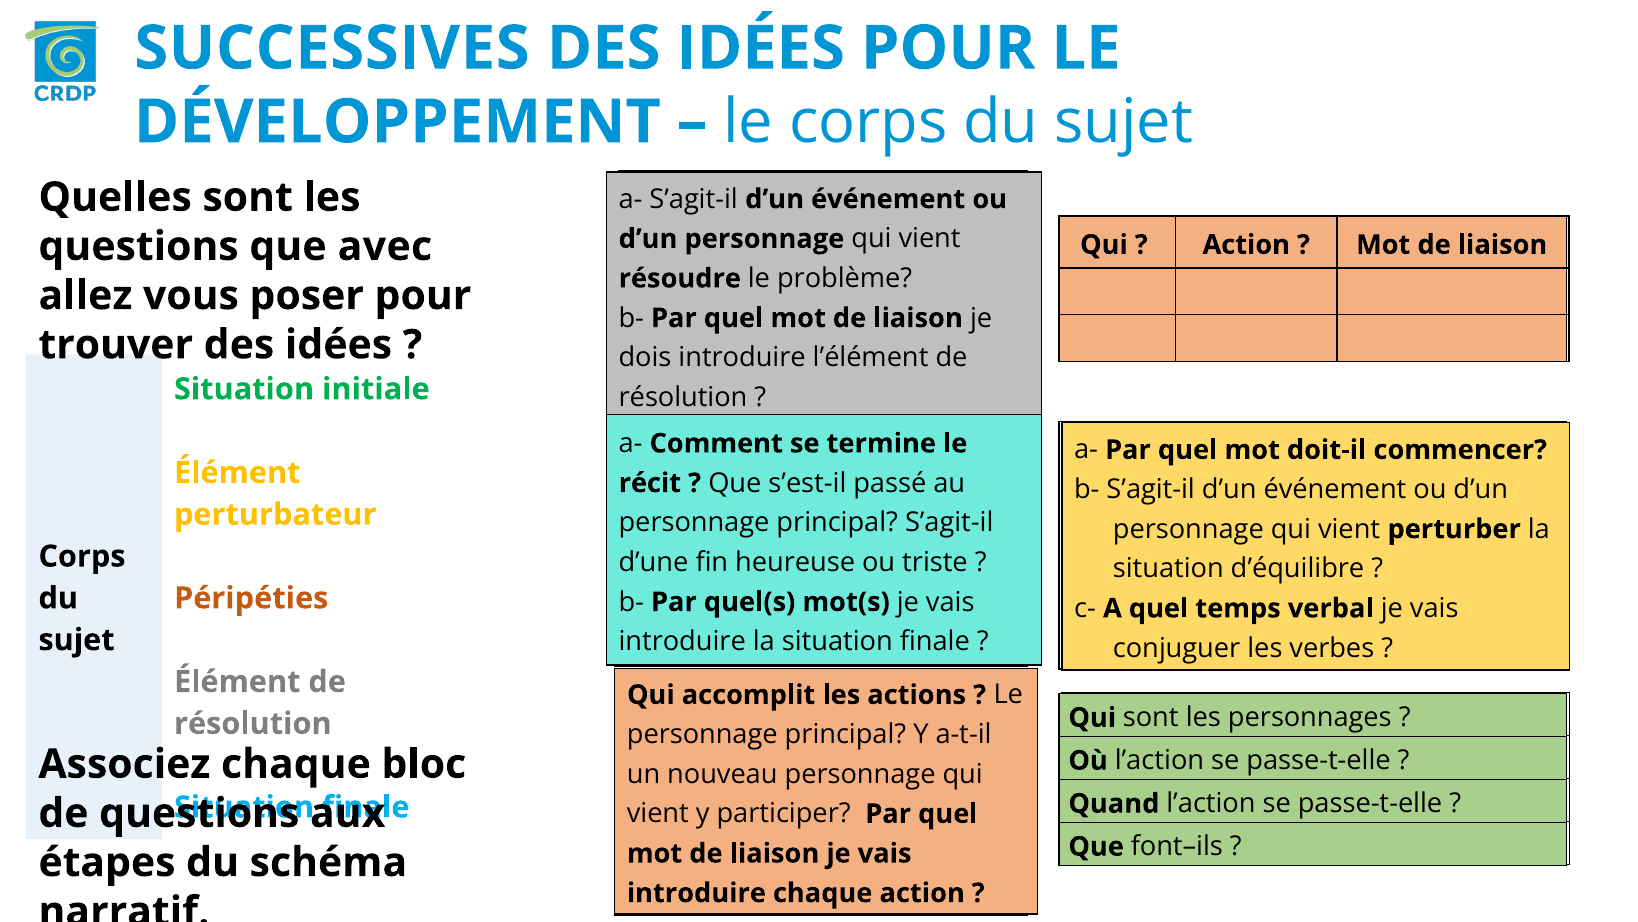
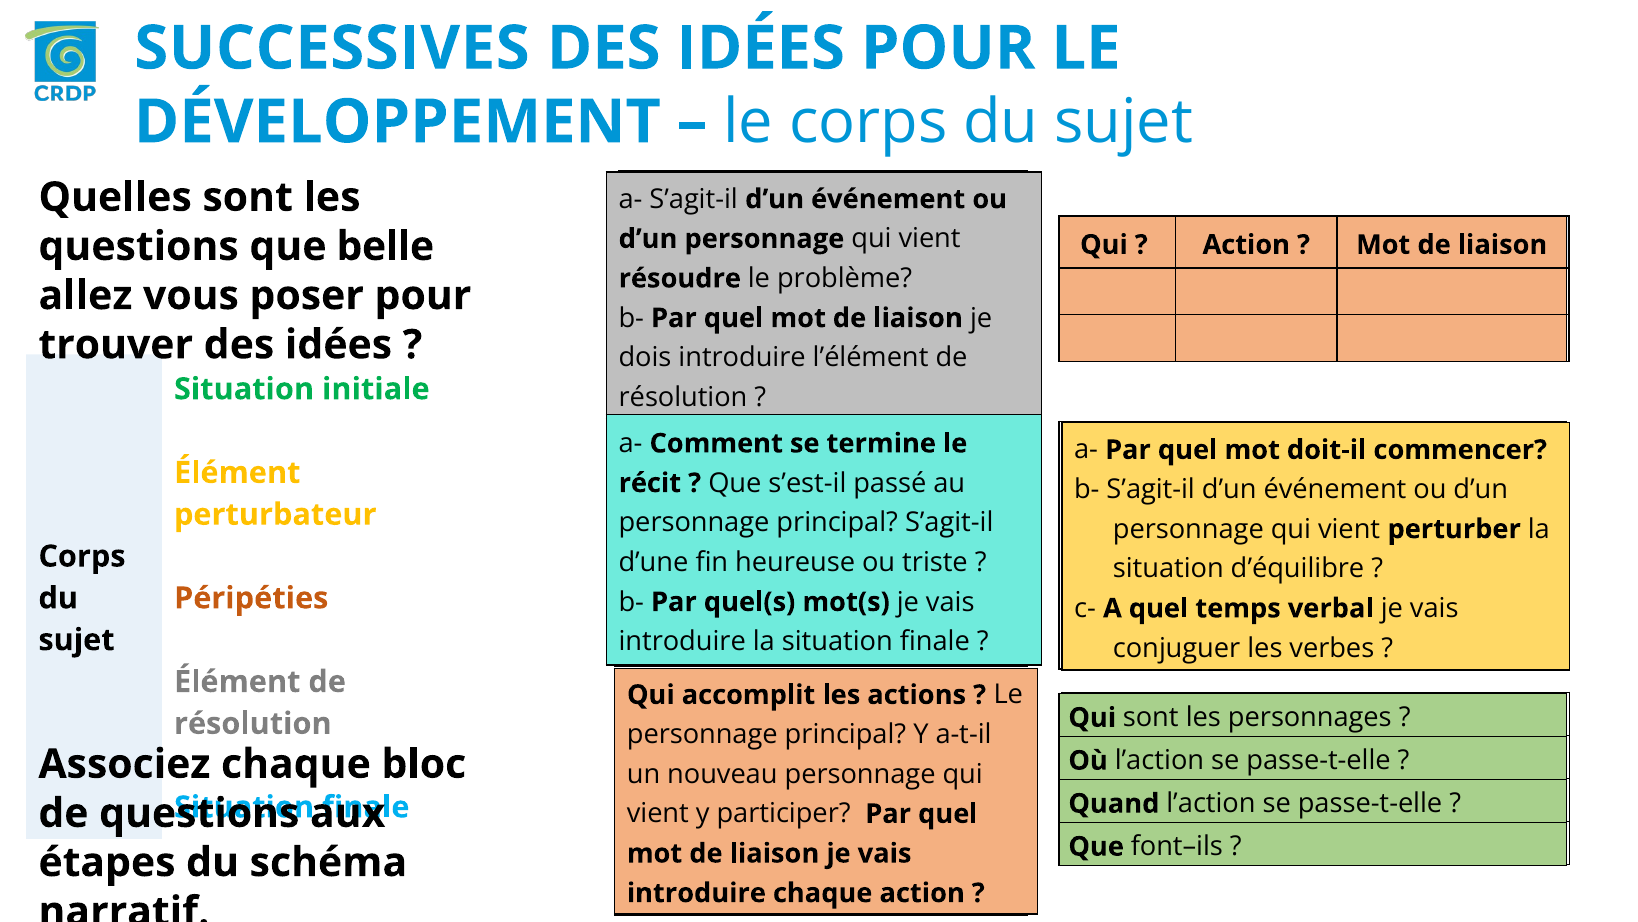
avec: avec -> belle
